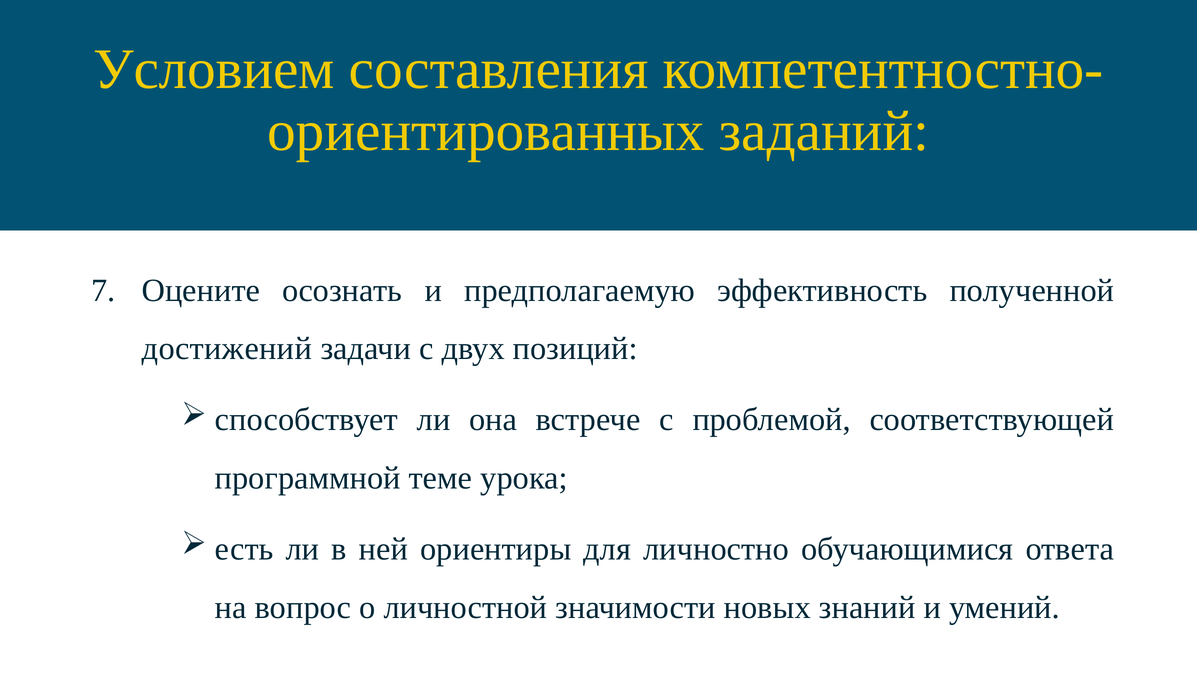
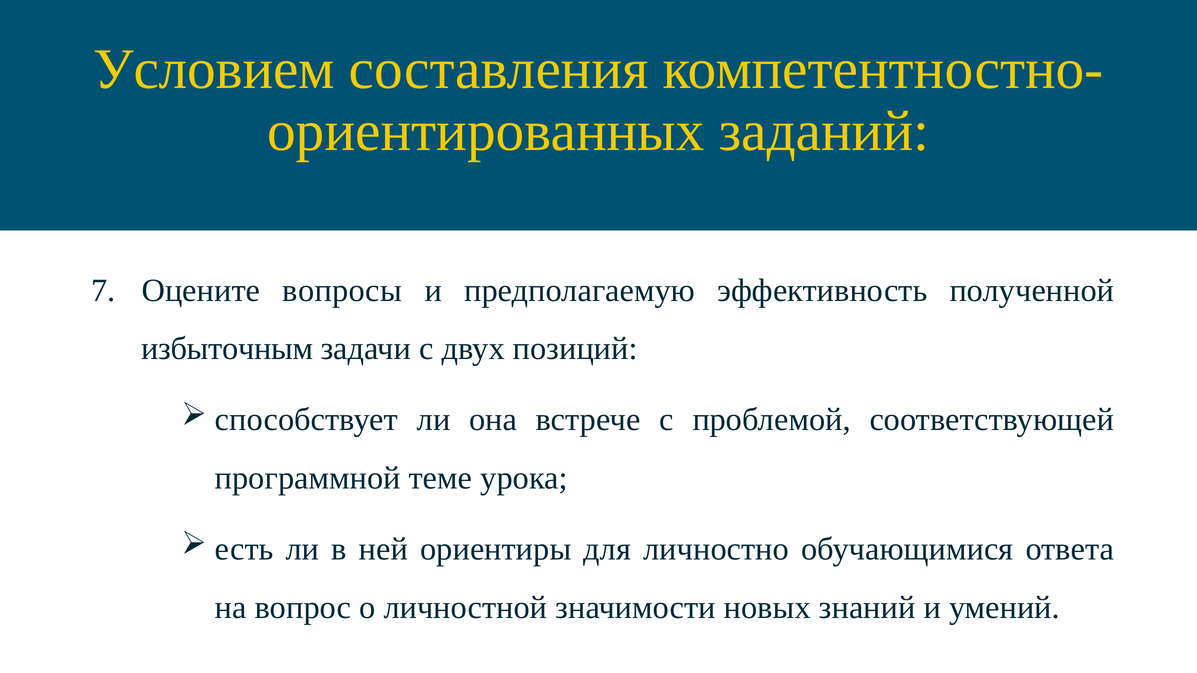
осознать: осознать -> вопросы
достижений: достижений -> избыточным
